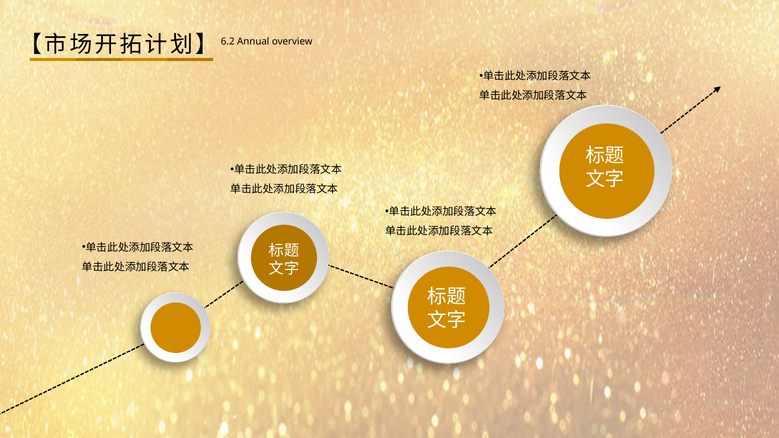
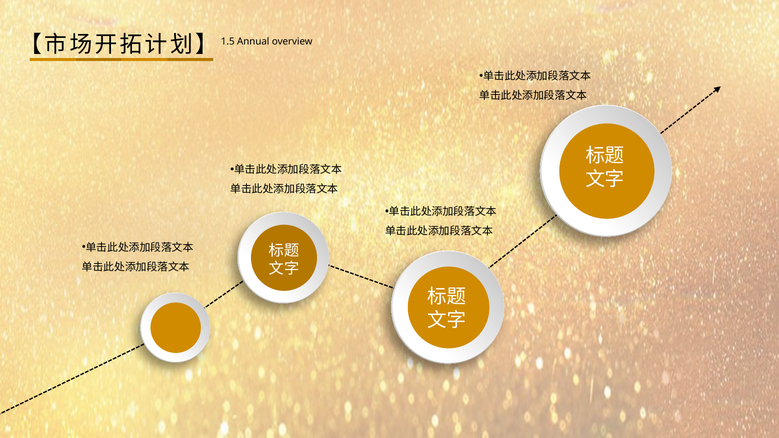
6.2: 6.2 -> 1.5
